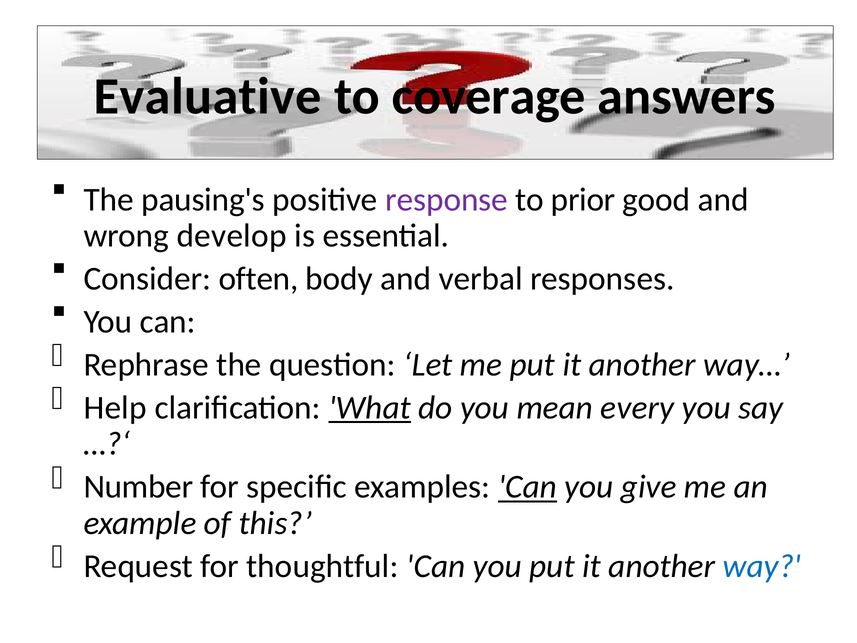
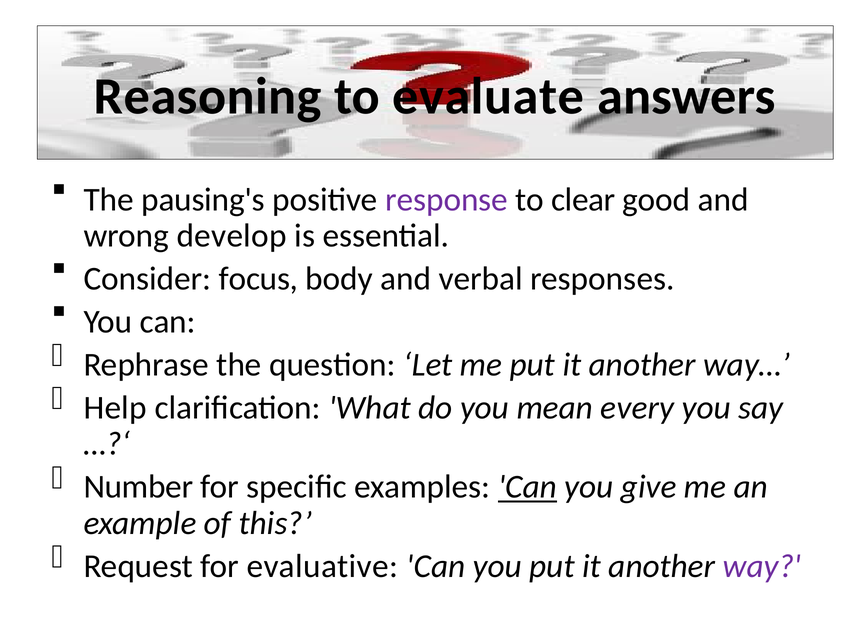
Evaluative: Evaluative -> Reasoning
coverage: coverage -> evaluate
prior: prior -> clear
often: often -> focus
What underline: present -> none
thoughtful: thoughtful -> evaluative
way colour: blue -> purple
